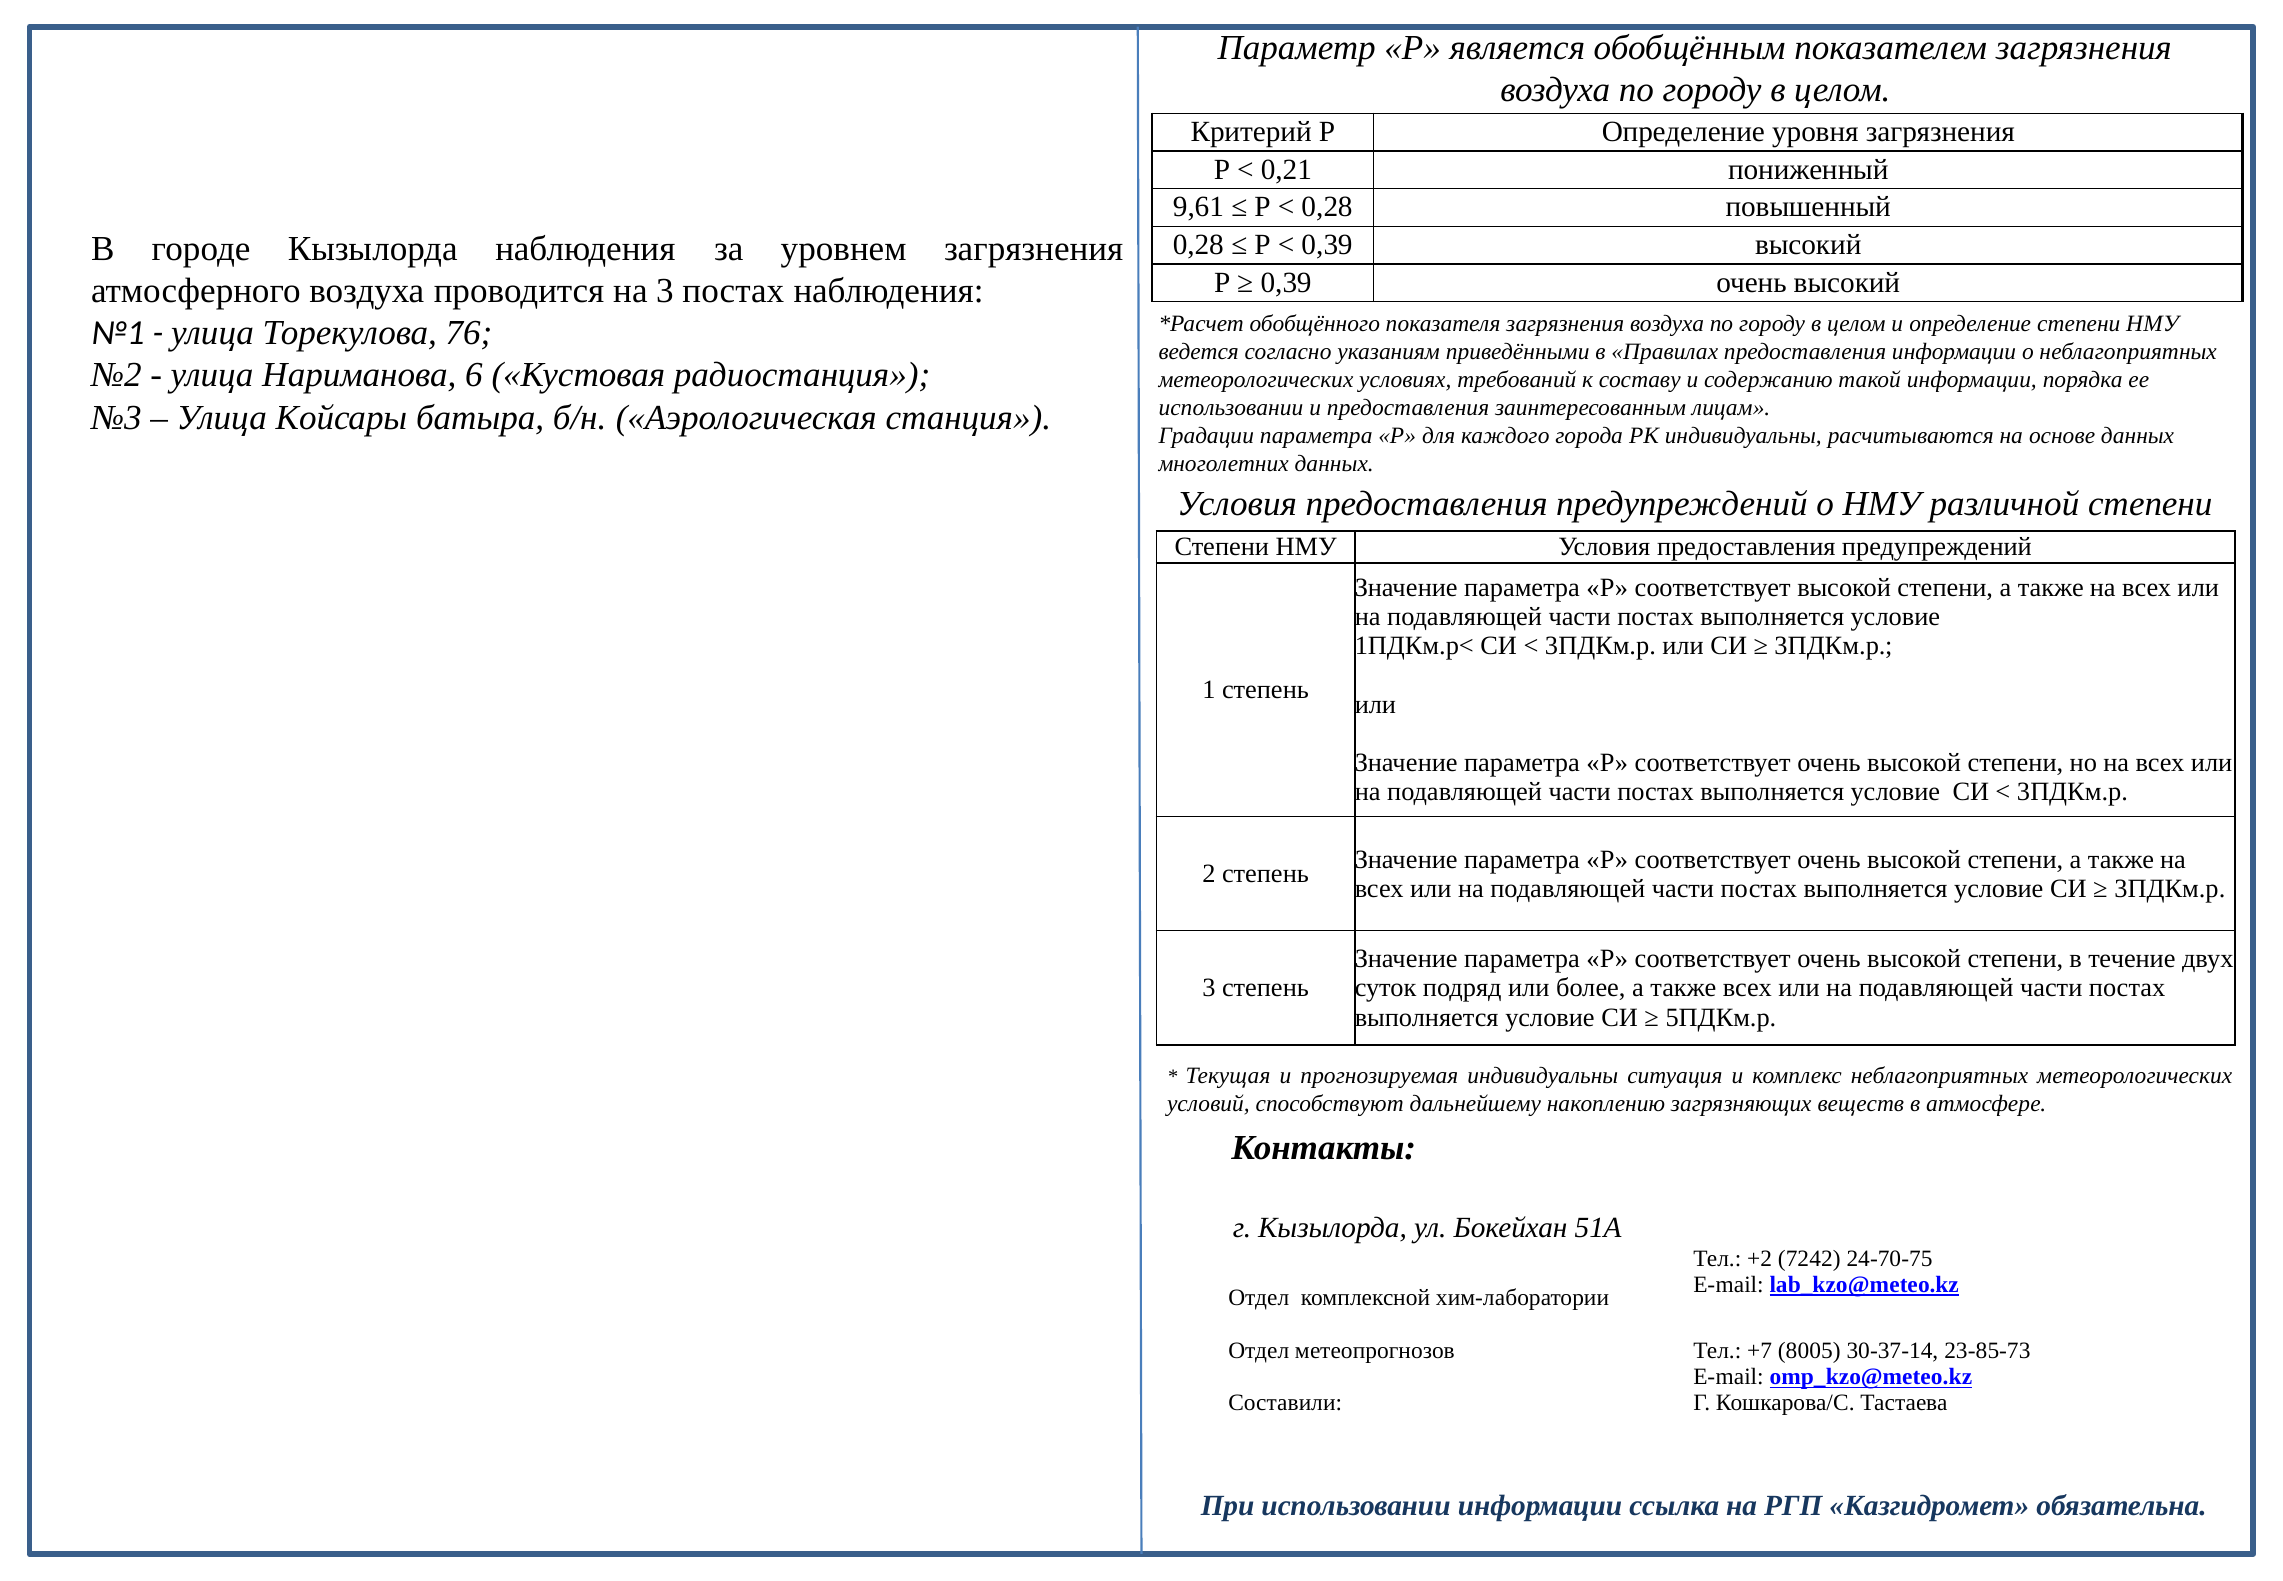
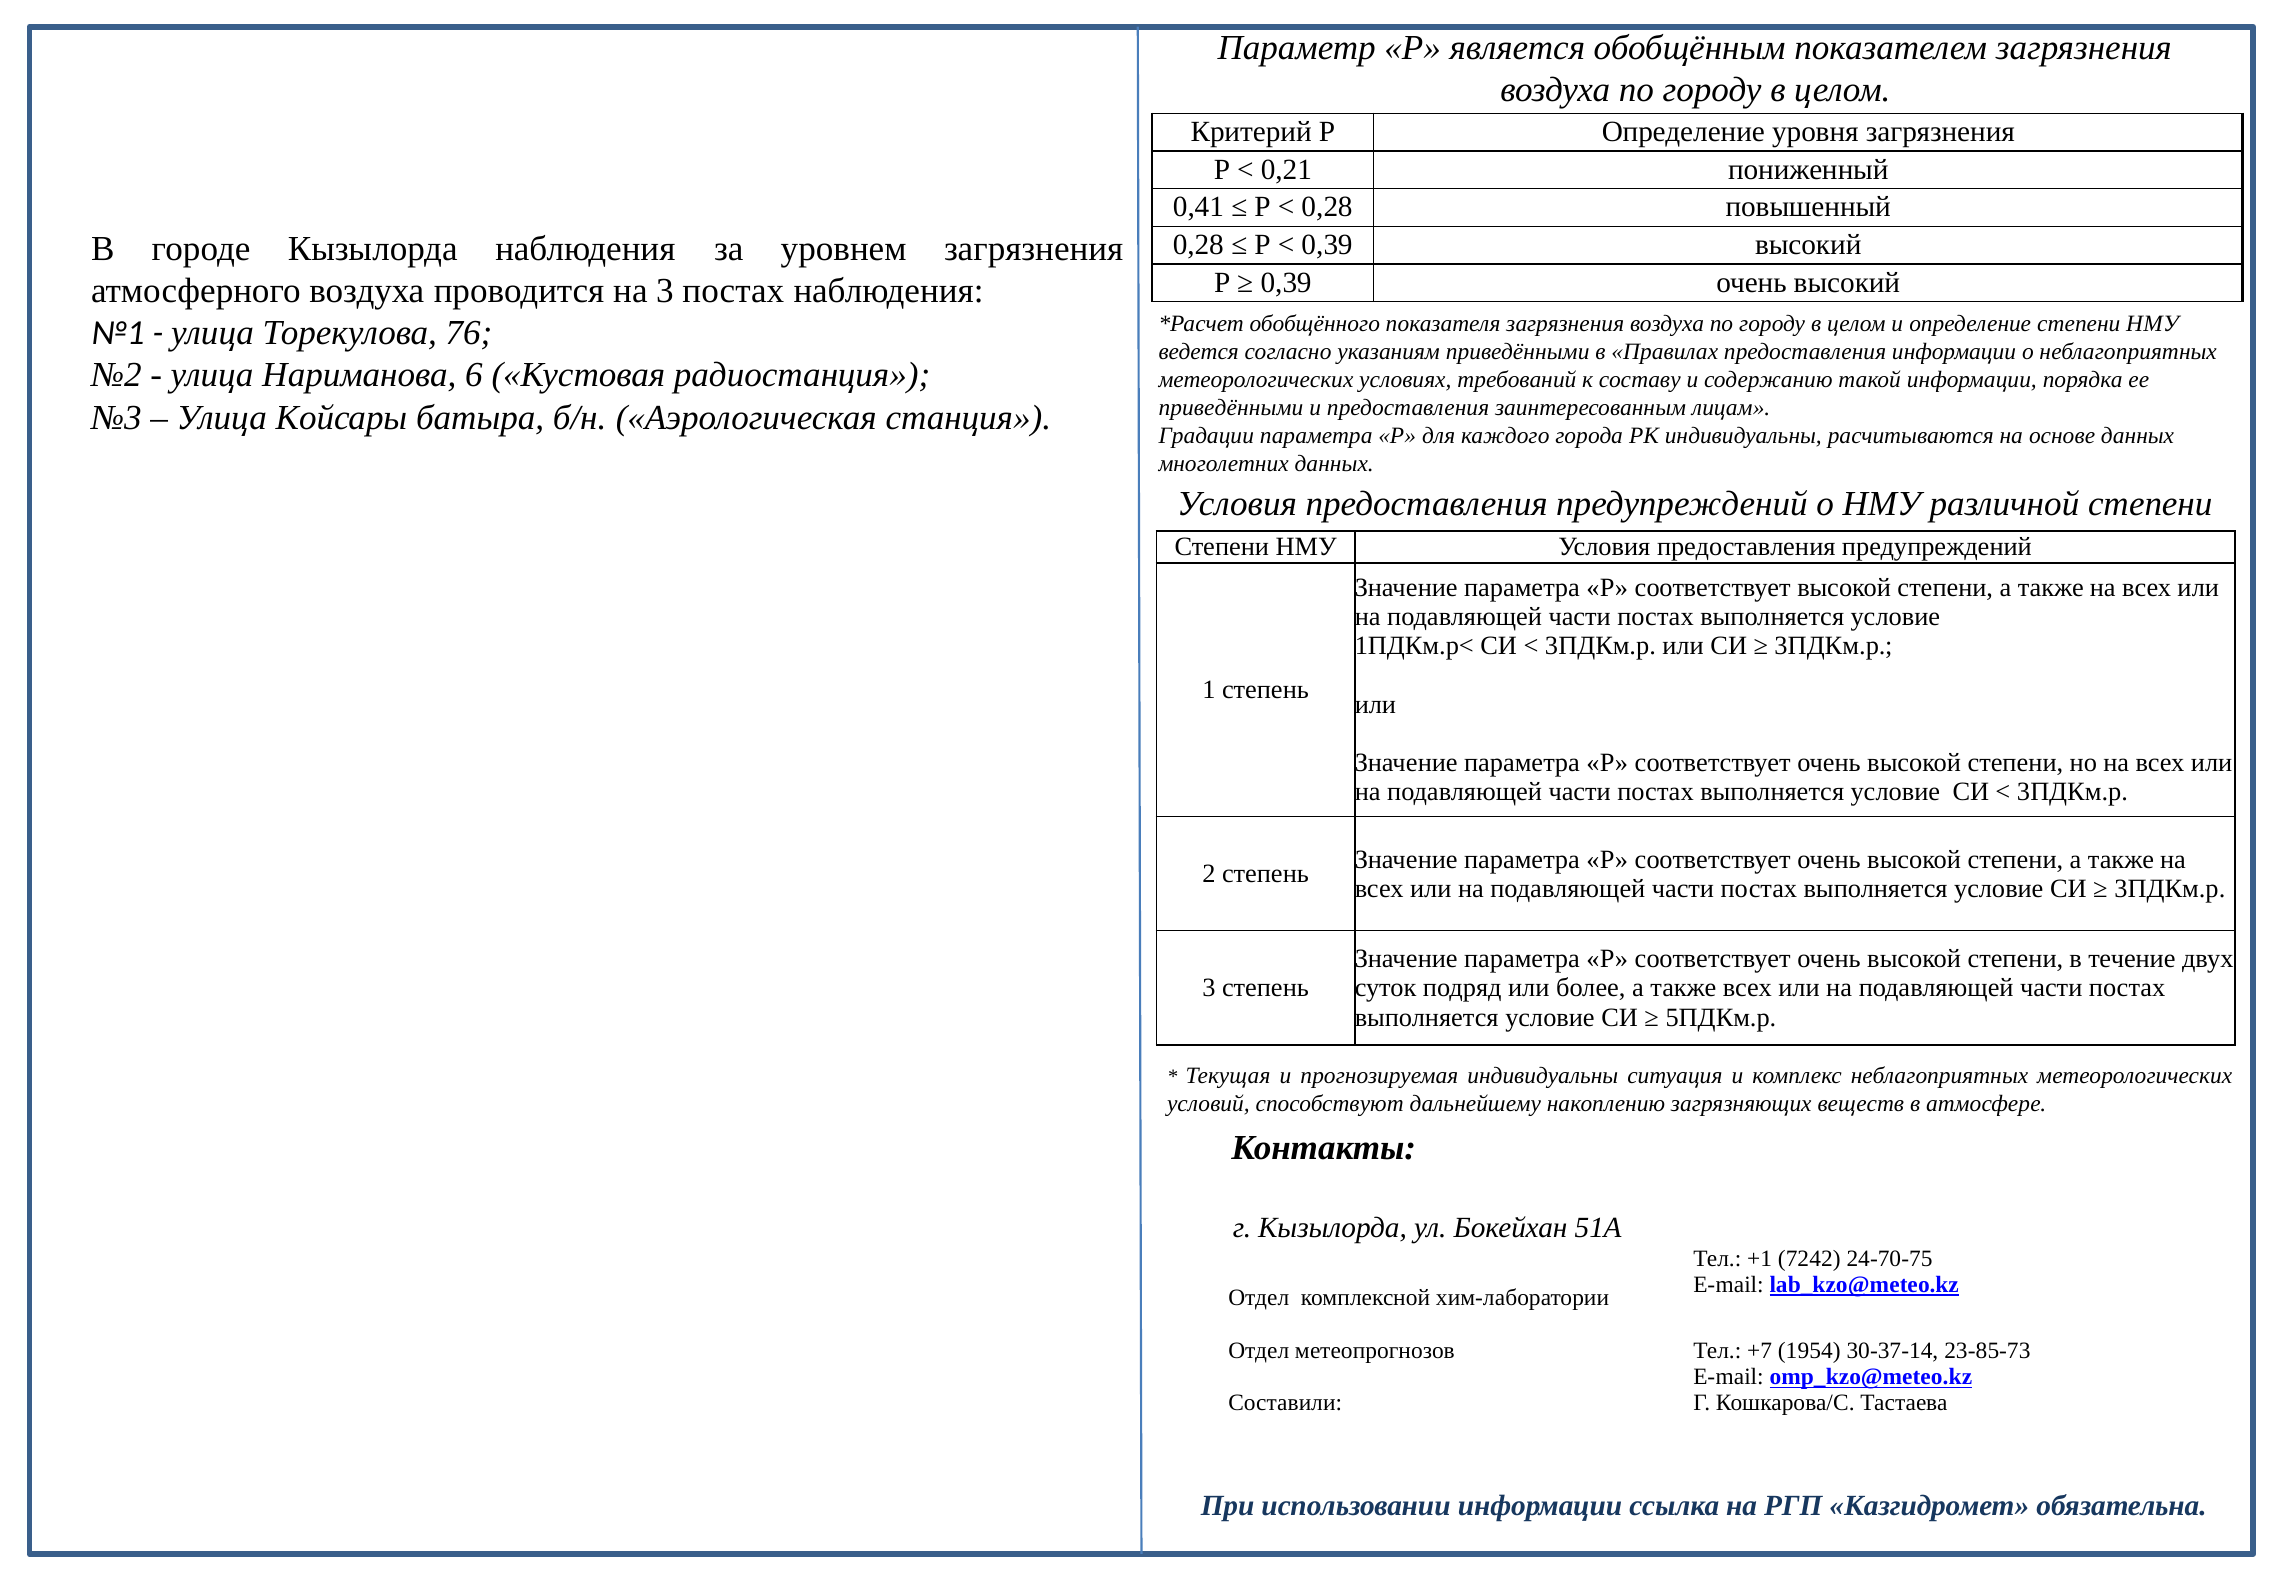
9,61: 9,61 -> 0,41
использовании at (1231, 408): использовании -> приведёнными
+2: +2 -> +1
8005: 8005 -> 1954
